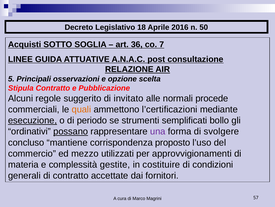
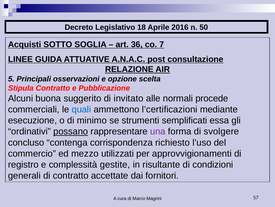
regole: regole -> buona
quali colour: orange -> blue
esecuzione underline: present -> none
periodo: periodo -> minimo
bollo: bollo -> essa
mantiene: mantiene -> contenga
proposto: proposto -> richiesto
materia: materia -> registro
costituire: costituire -> risultante
